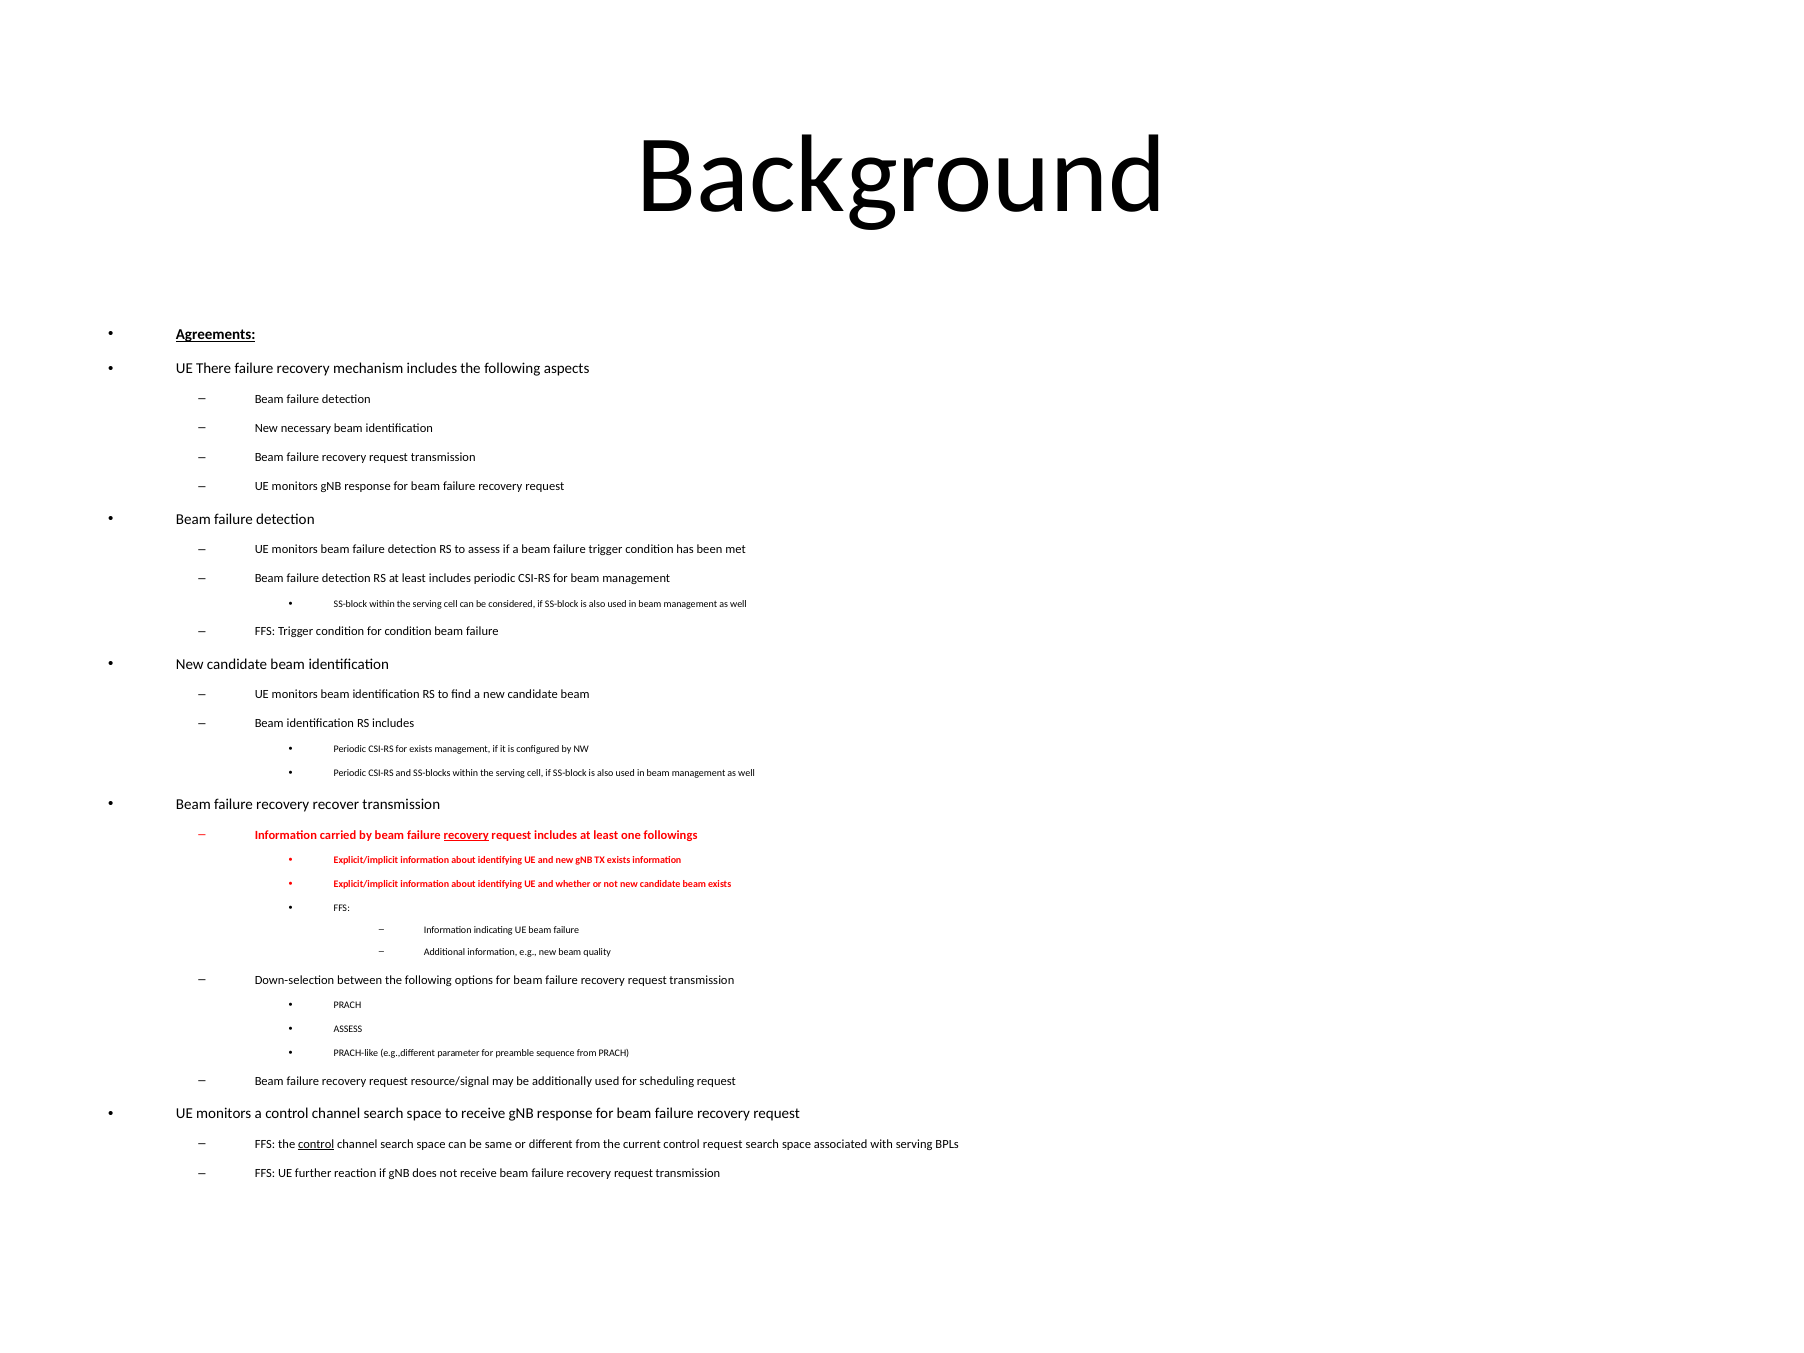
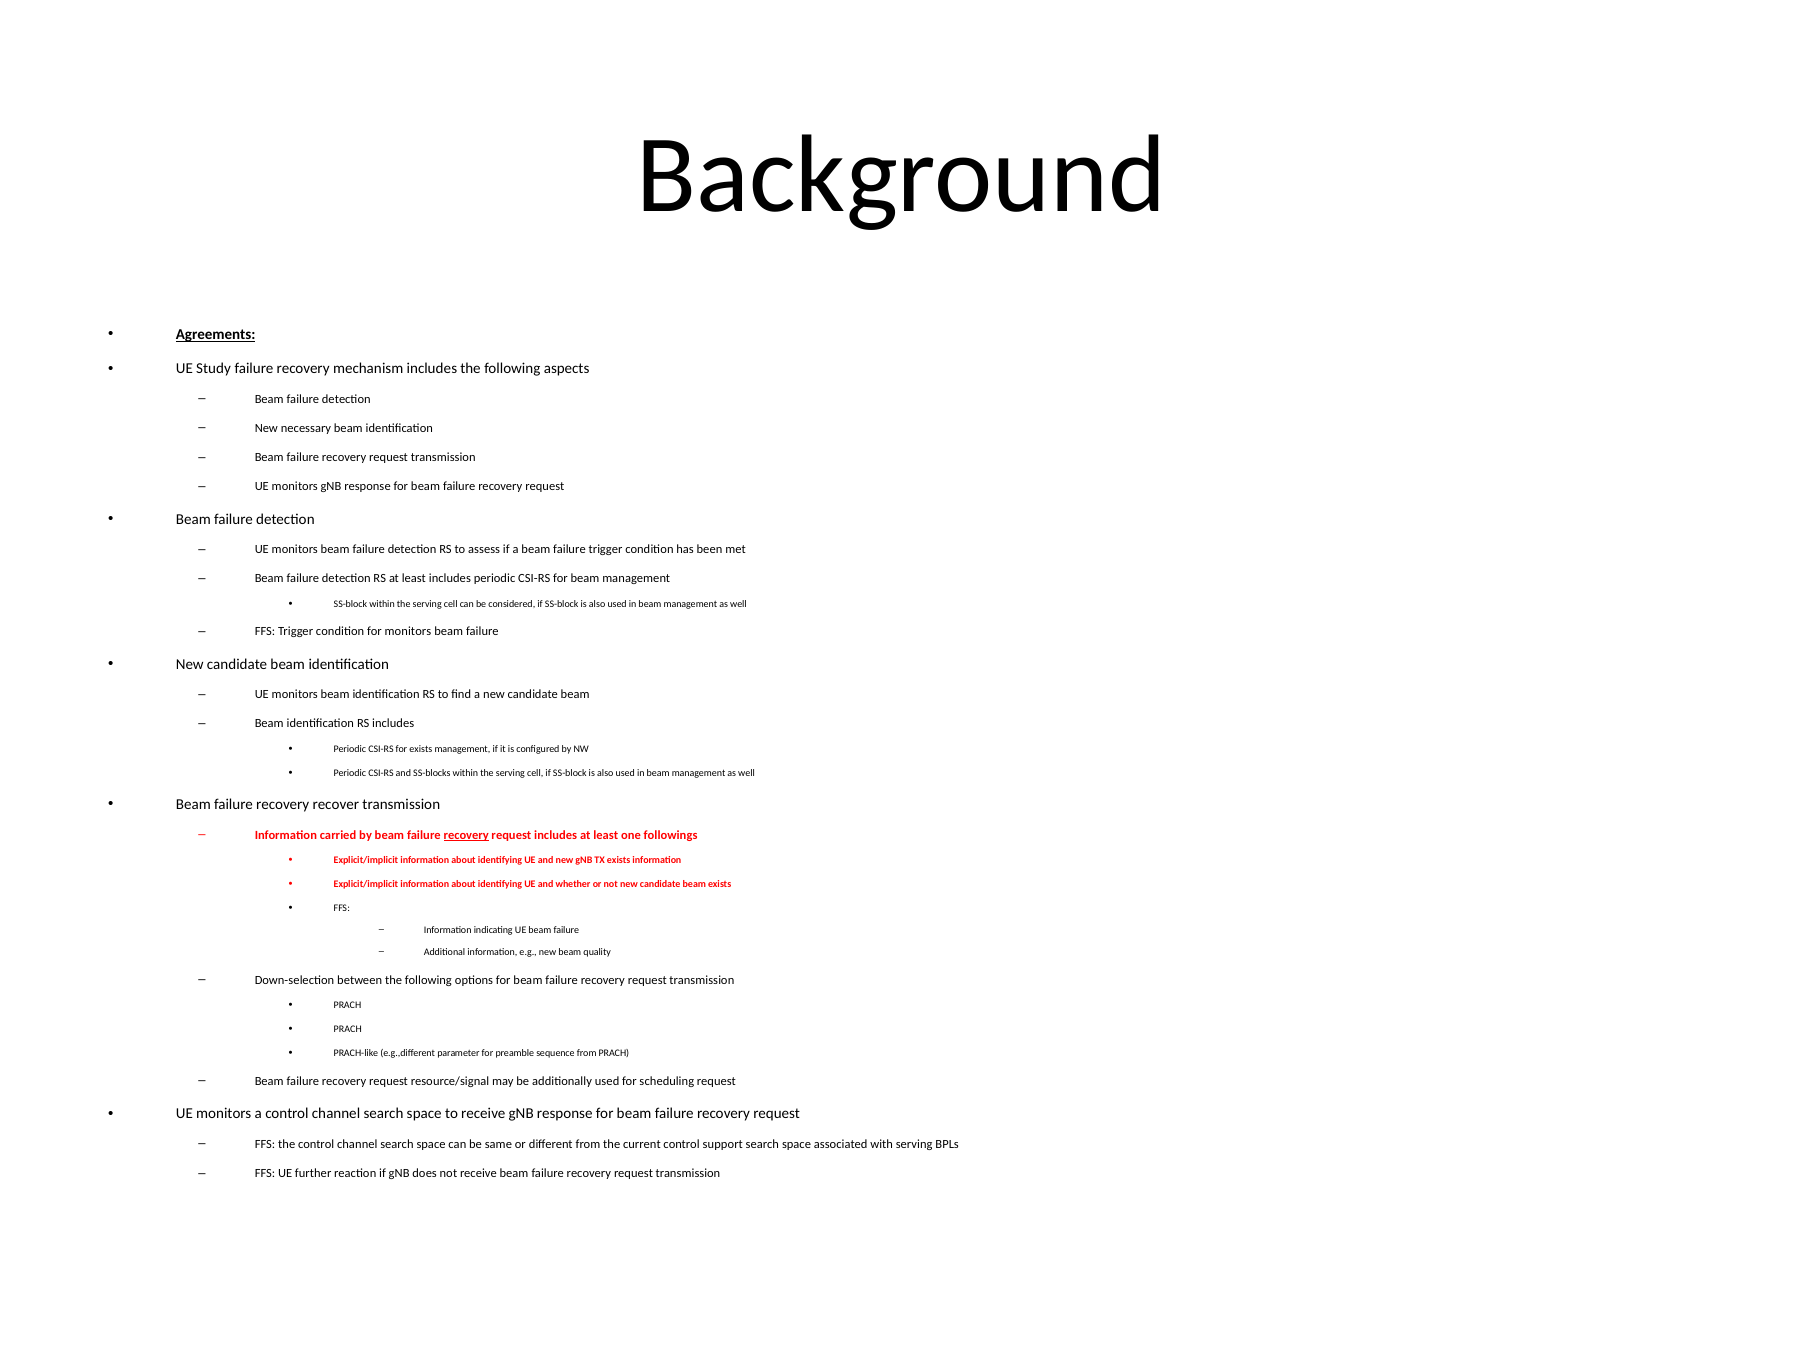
There: There -> Study
for condition: condition -> monitors
ASSESS at (348, 1029): ASSESS -> PRACH
control at (316, 1144) underline: present -> none
control request: request -> support
